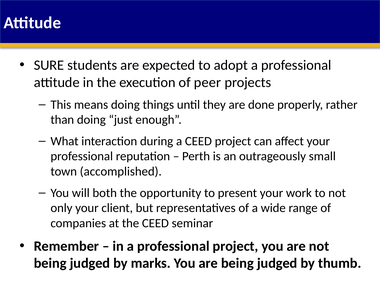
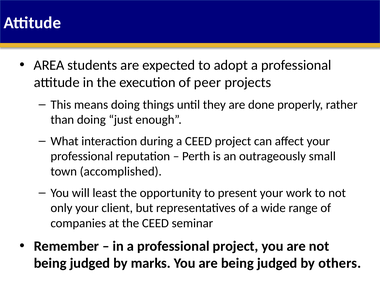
SURE: SURE -> AREA
both: both -> least
thumb: thumb -> others
